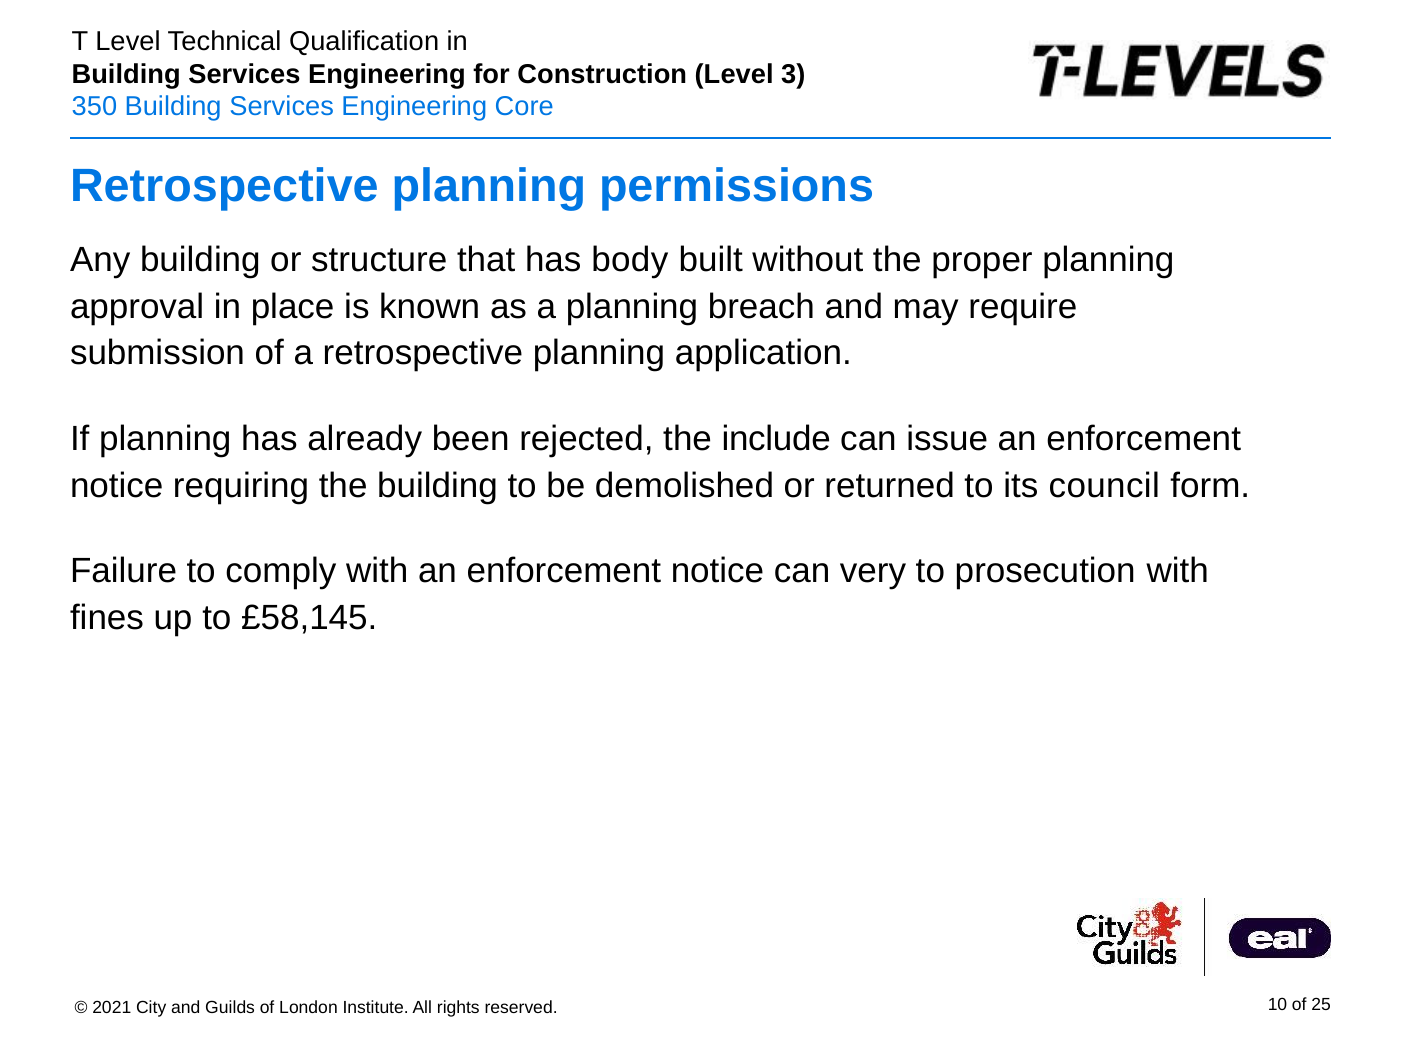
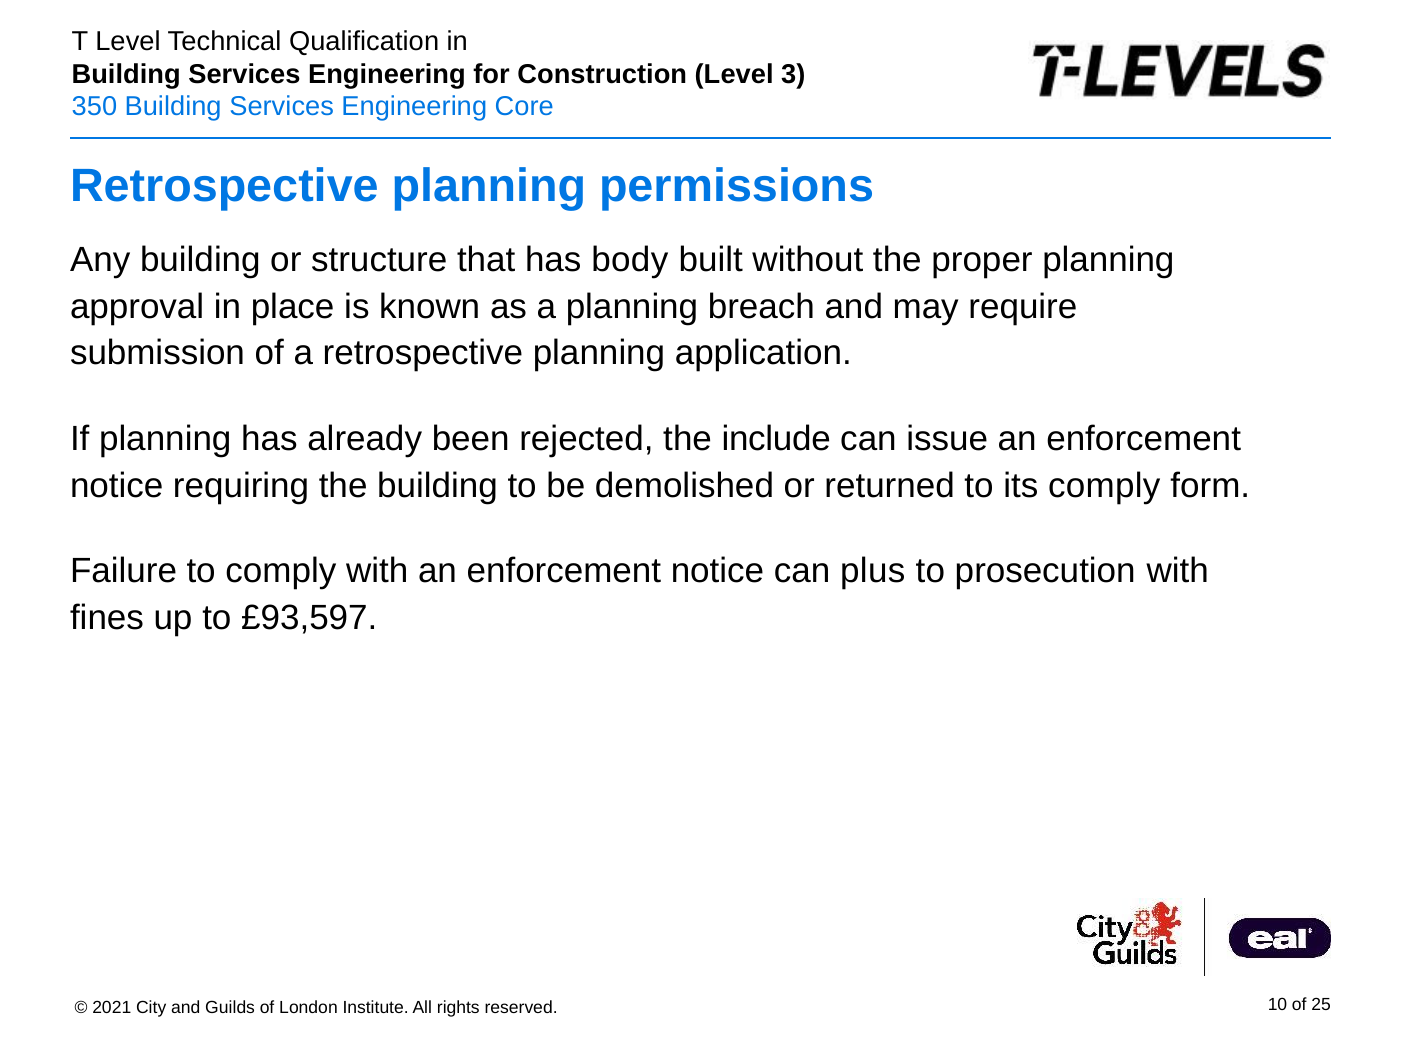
its council: council -> comply
very: very -> plus
£58,145: £58,145 -> £93,597
